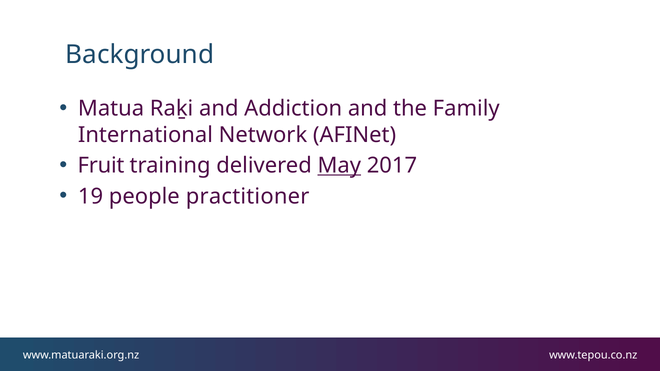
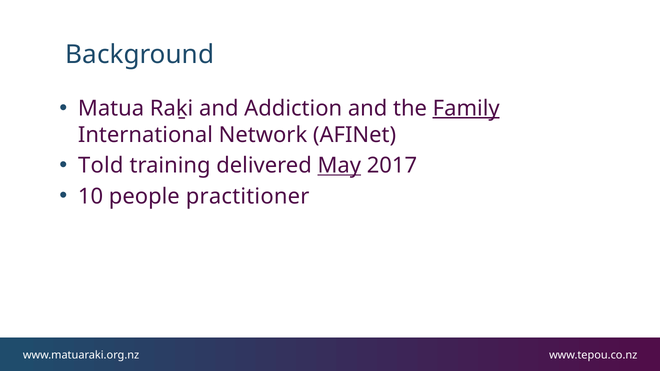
Family underline: none -> present
Fruit: Fruit -> Told
19: 19 -> 10
